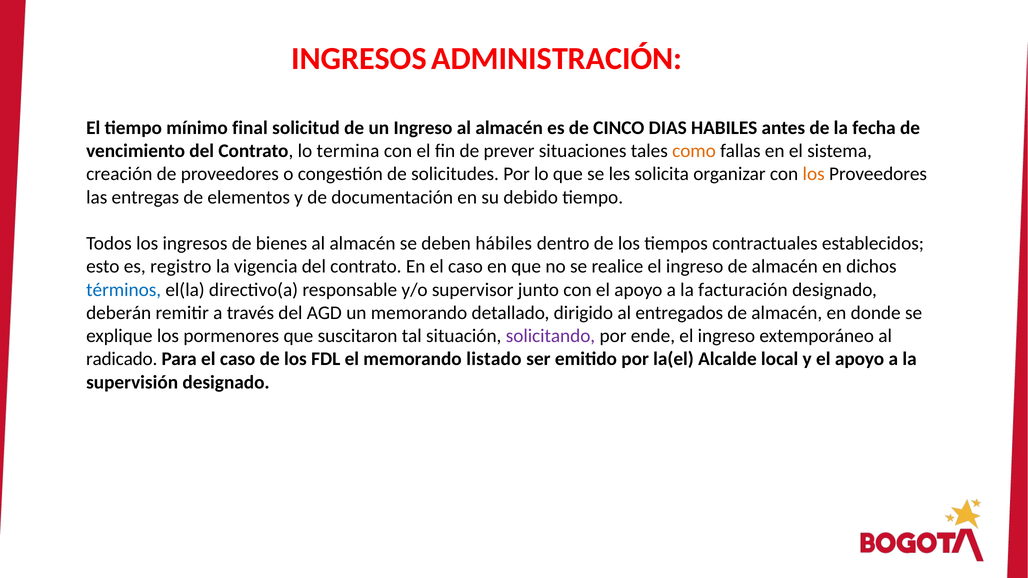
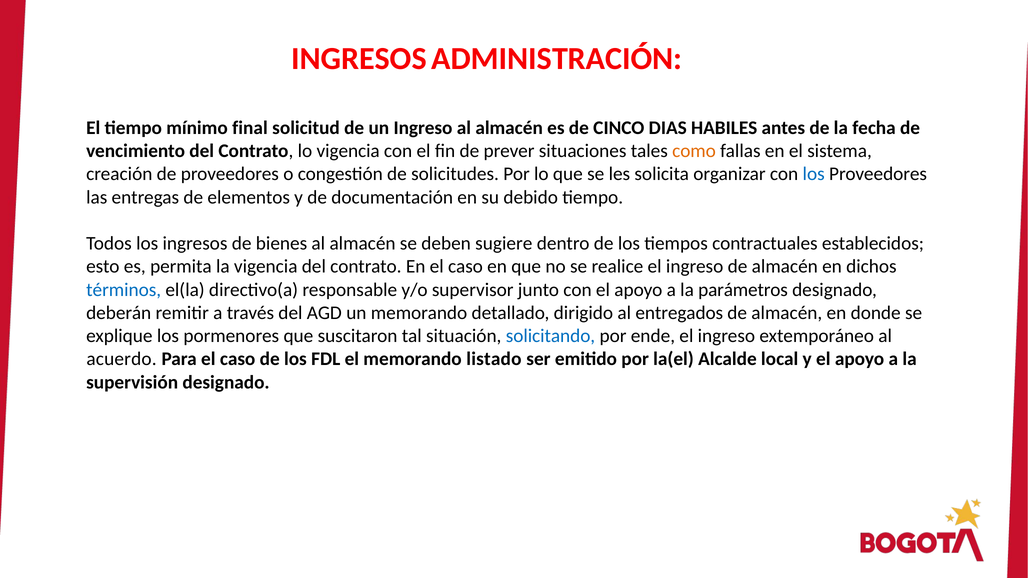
lo termina: termina -> vigencia
los at (814, 174) colour: orange -> blue
hábiles: hábiles -> sugiere
registro: registro -> permita
facturación: facturación -> parámetros
solicitando colour: purple -> blue
radicado: radicado -> acuerdo
